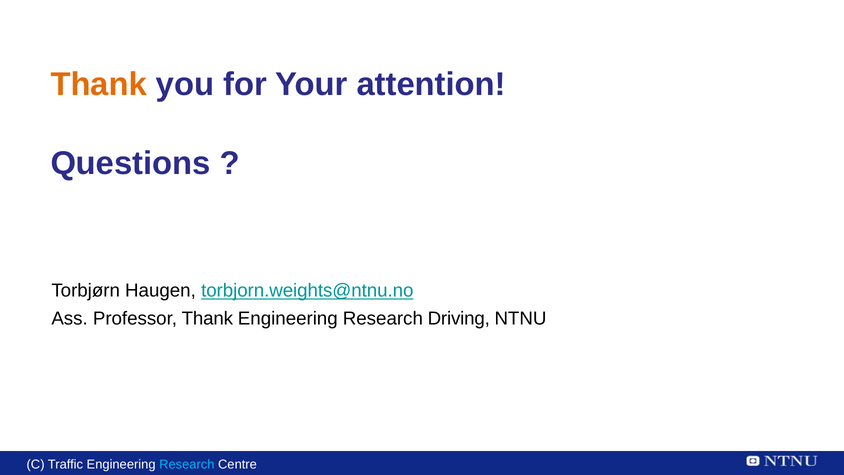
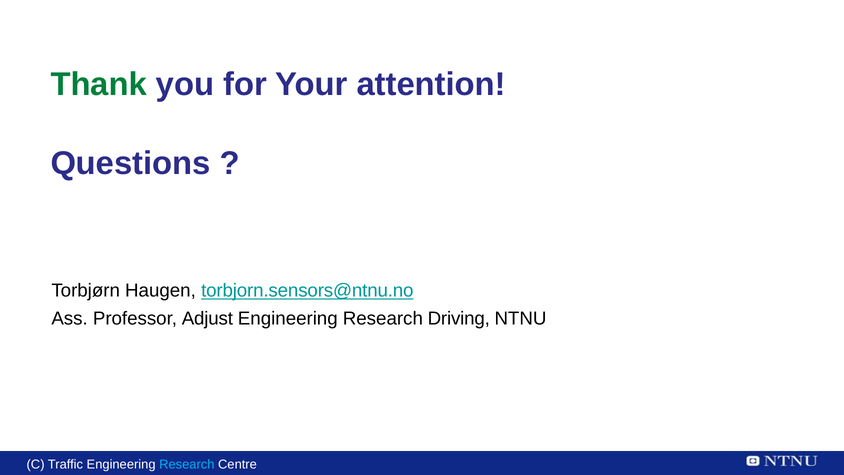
Thank at (99, 85) colour: orange -> green
torbjorn.weights@ntnu.no: torbjorn.weights@ntnu.no -> torbjorn.sensors@ntnu.no
Professor Thank: Thank -> Adjust
